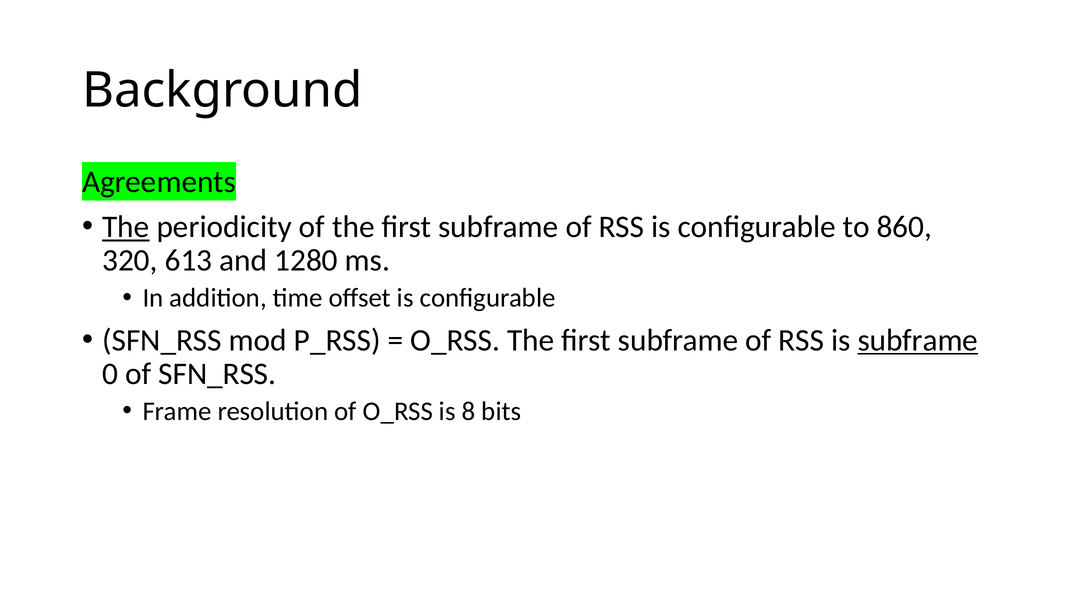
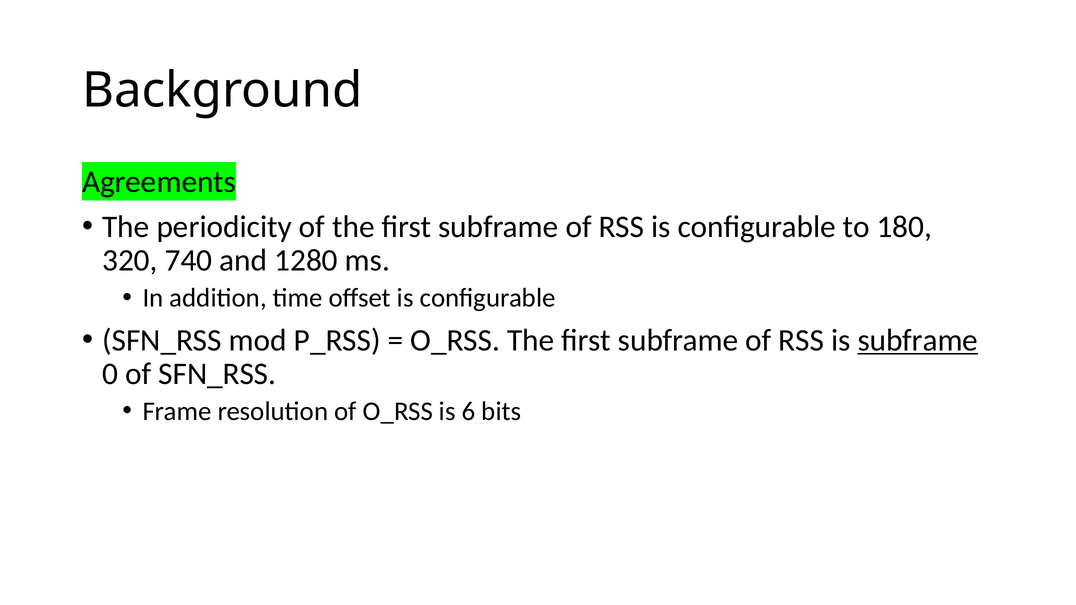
The at (126, 227) underline: present -> none
860: 860 -> 180
613: 613 -> 740
8: 8 -> 6
